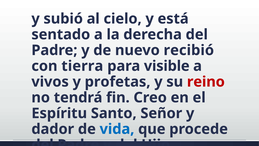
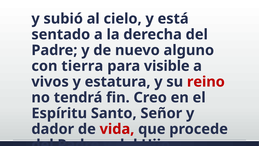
recibió: recibió -> alguno
profetas: profetas -> estatura
vida colour: blue -> red
